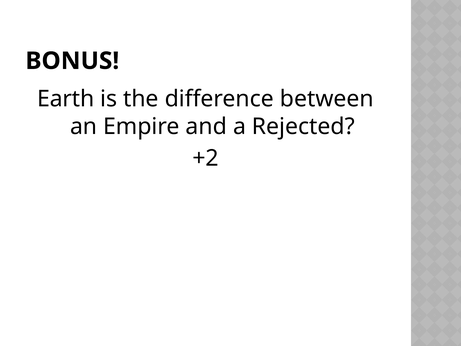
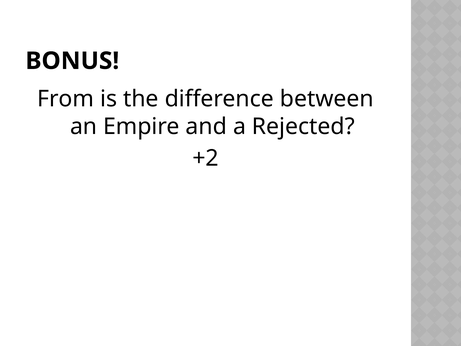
Earth: Earth -> From
